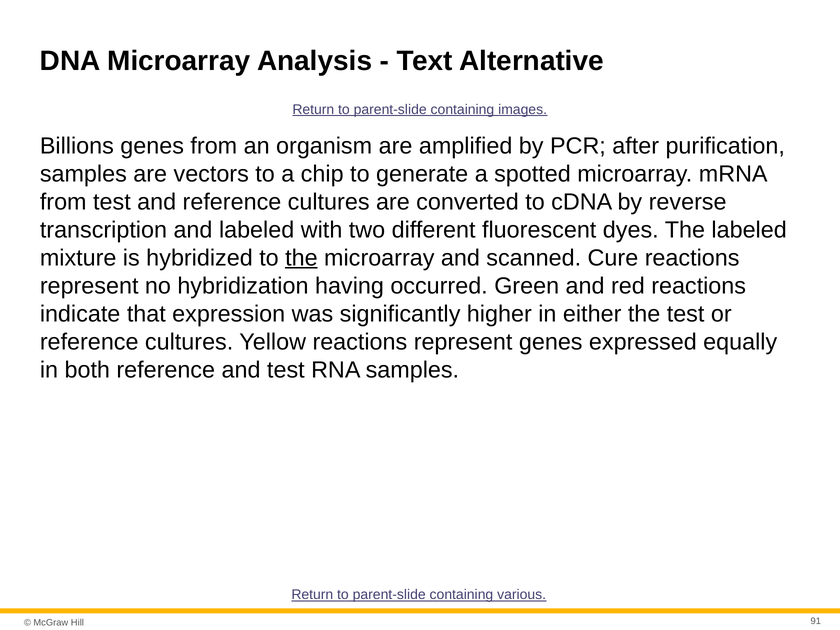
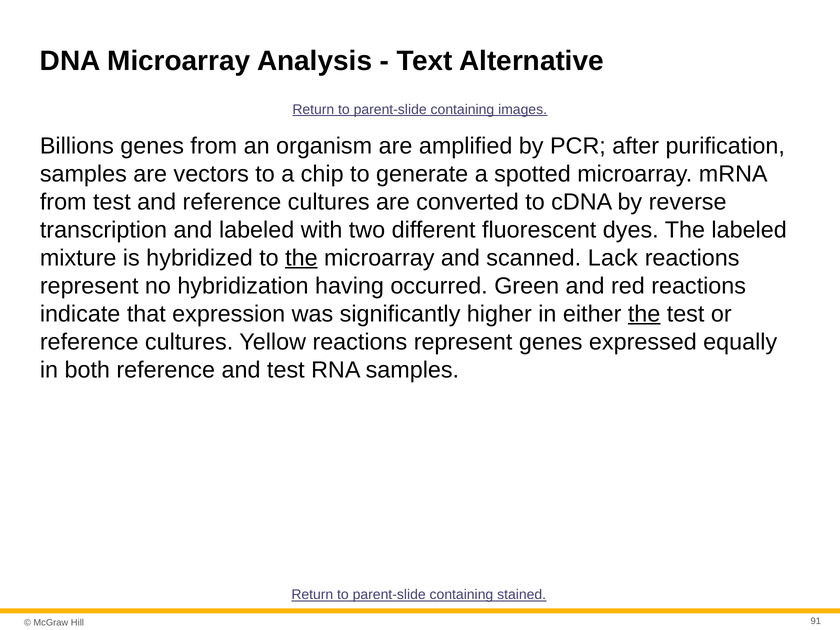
Cure: Cure -> Lack
the at (644, 314) underline: none -> present
various: various -> stained
